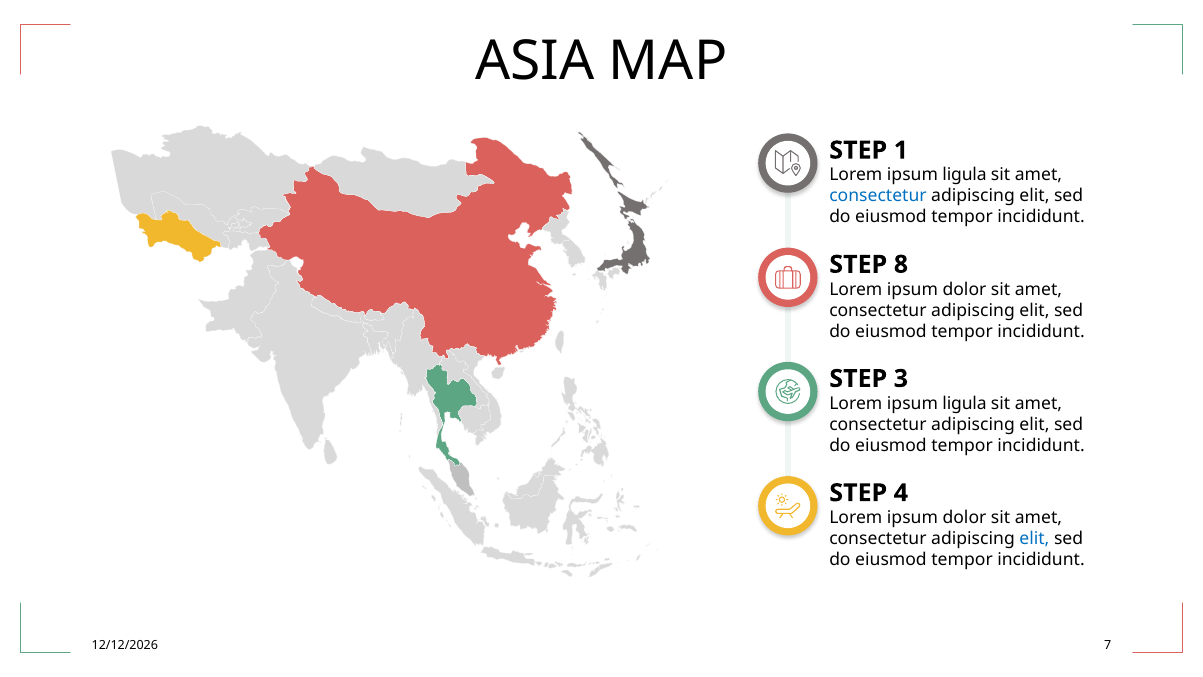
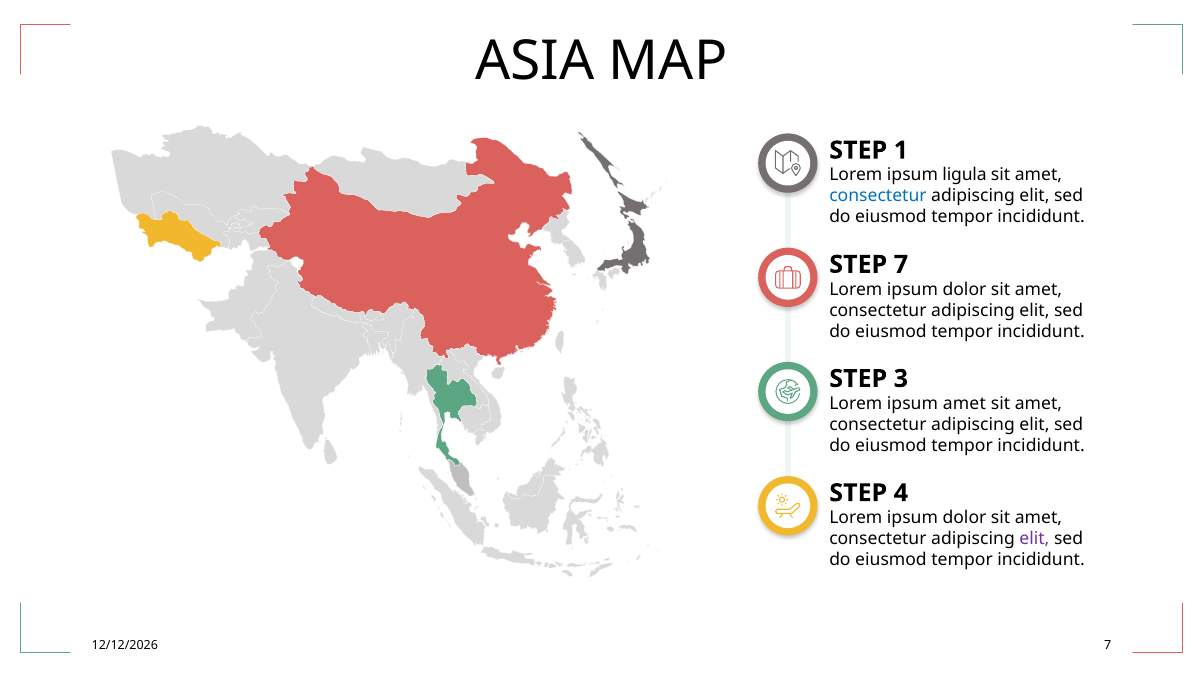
STEP 8: 8 -> 7
ligula at (965, 403): ligula -> amet
elit at (1034, 539) colour: blue -> purple
